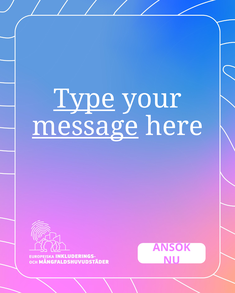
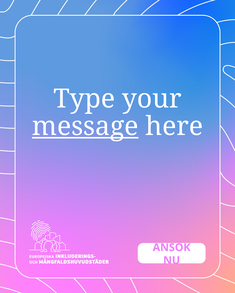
Type underline: present -> none
